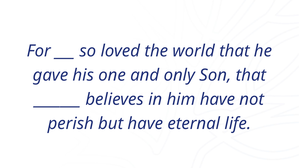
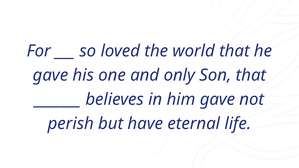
him have: have -> gave
